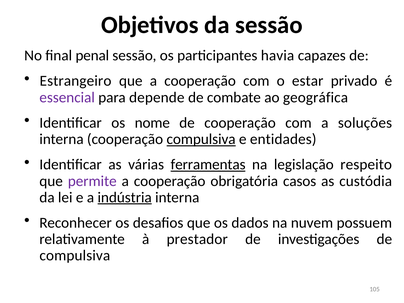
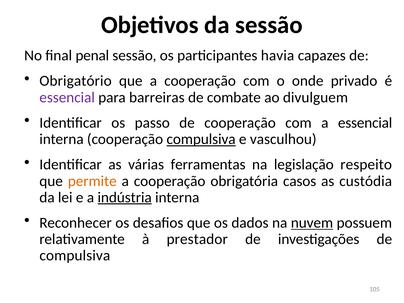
Estrangeiro: Estrangeiro -> Obrigatório
estar: estar -> onde
depende: depende -> barreiras
geográfica: geográfica -> divulguem
nome: nome -> passo
a soluções: soluções -> essencial
entidades: entidades -> vasculhou
ferramentas underline: present -> none
permite colour: purple -> orange
nuvem underline: none -> present
